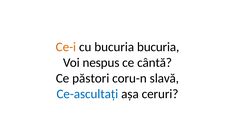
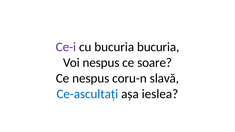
Ce-i colour: orange -> purple
cântă: cântă -> soare
Ce păstori: păstori -> nespus
ceruri: ceruri -> ieslea
